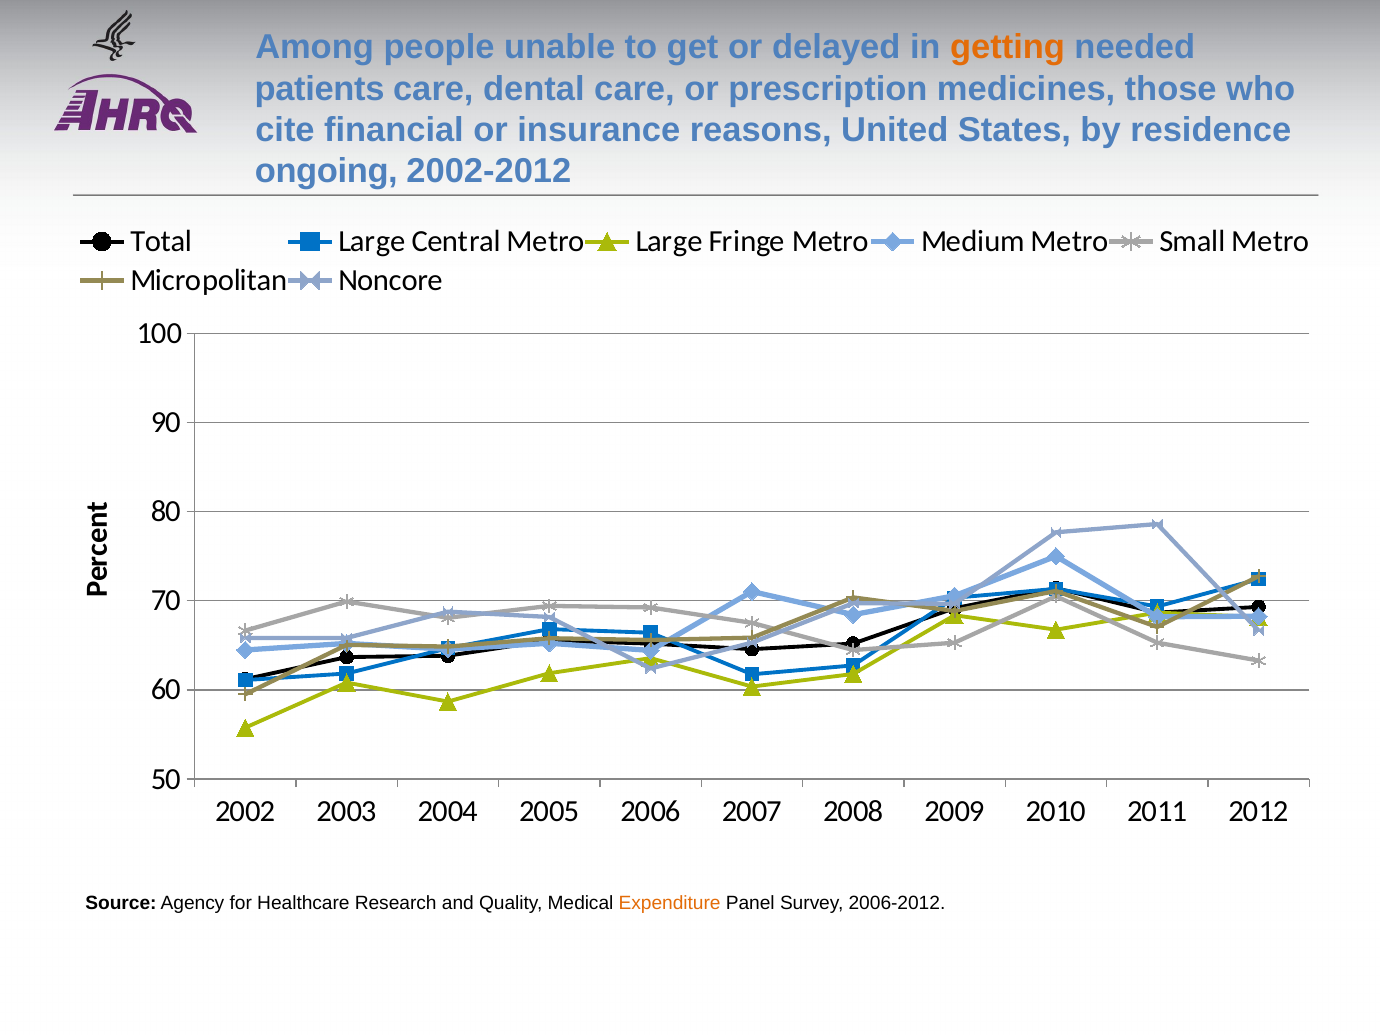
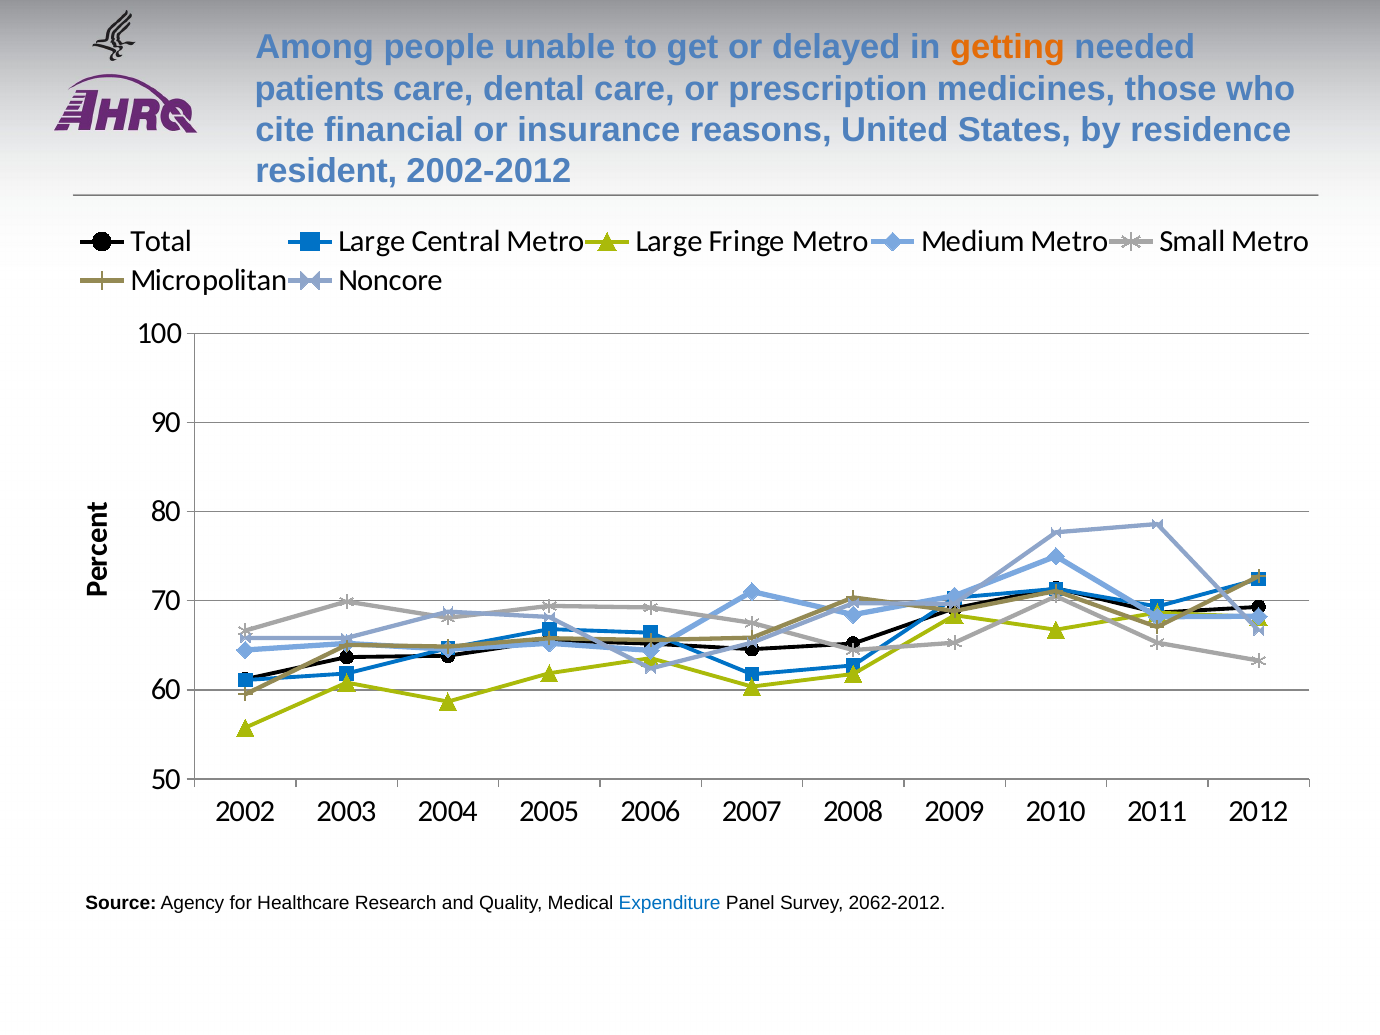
ongoing: ongoing -> resident
Expenditure colour: orange -> blue
2006-2012: 2006-2012 -> 2062-2012
